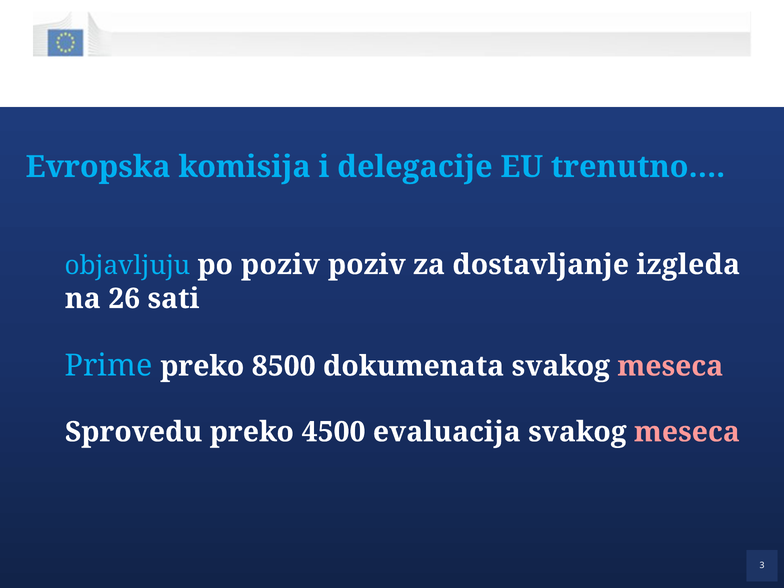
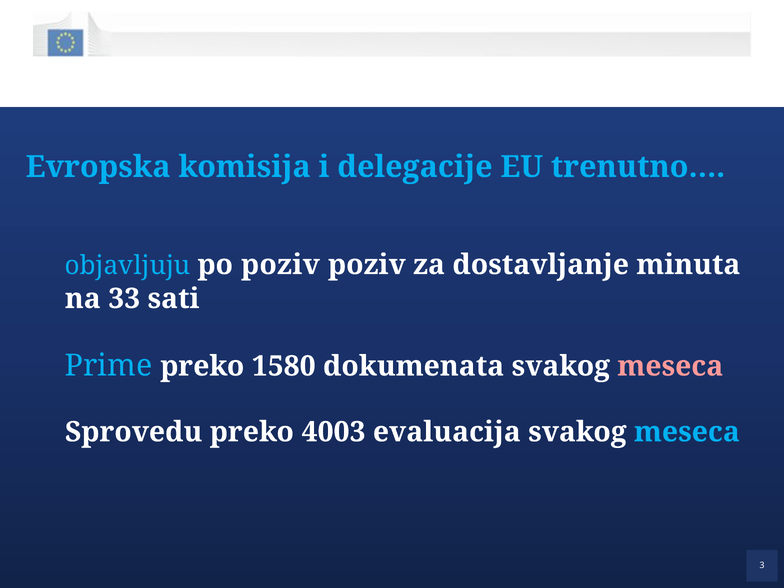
izgleda: izgleda -> minuta
26: 26 -> 33
8500: 8500 -> 1580
4500: 4500 -> 4003
meseca at (687, 432) colour: pink -> light blue
